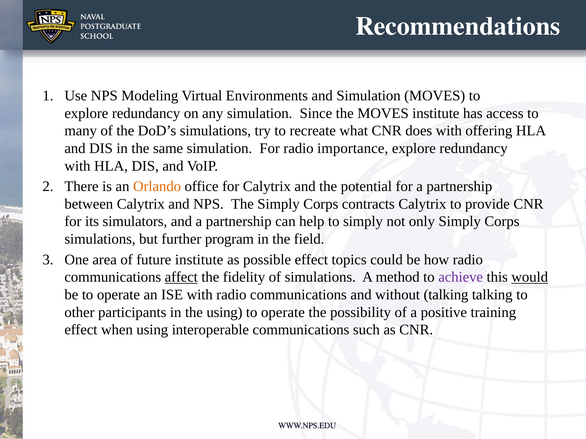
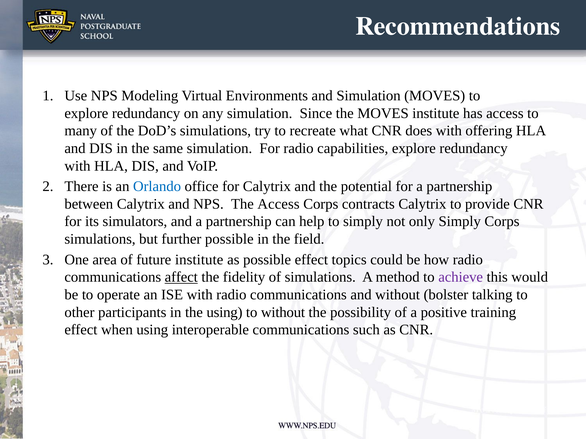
importance: importance -> capabilities
Orlando colour: orange -> blue
The Simply: Simply -> Access
further program: program -> possible
would underline: present -> none
without talking: talking -> bolster
operate at (283, 313): operate -> without
